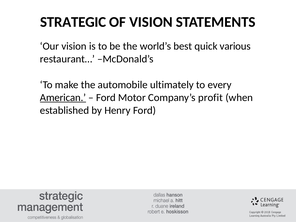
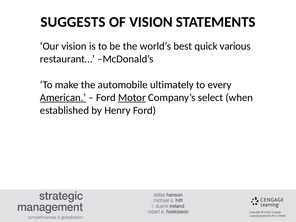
STRATEGIC: STRATEGIC -> SUGGESTS
Motor underline: none -> present
profit: profit -> select
